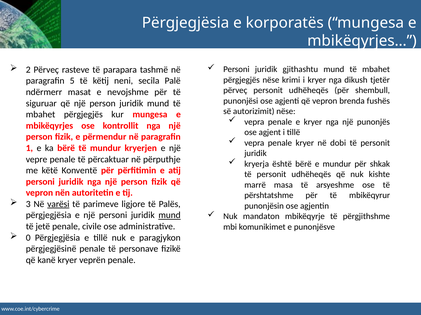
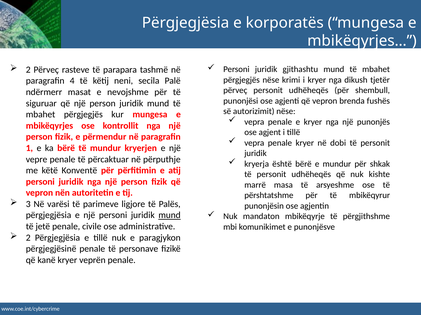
5: 5 -> 4
varësi underline: present -> none
0 at (28, 238): 0 -> 2
